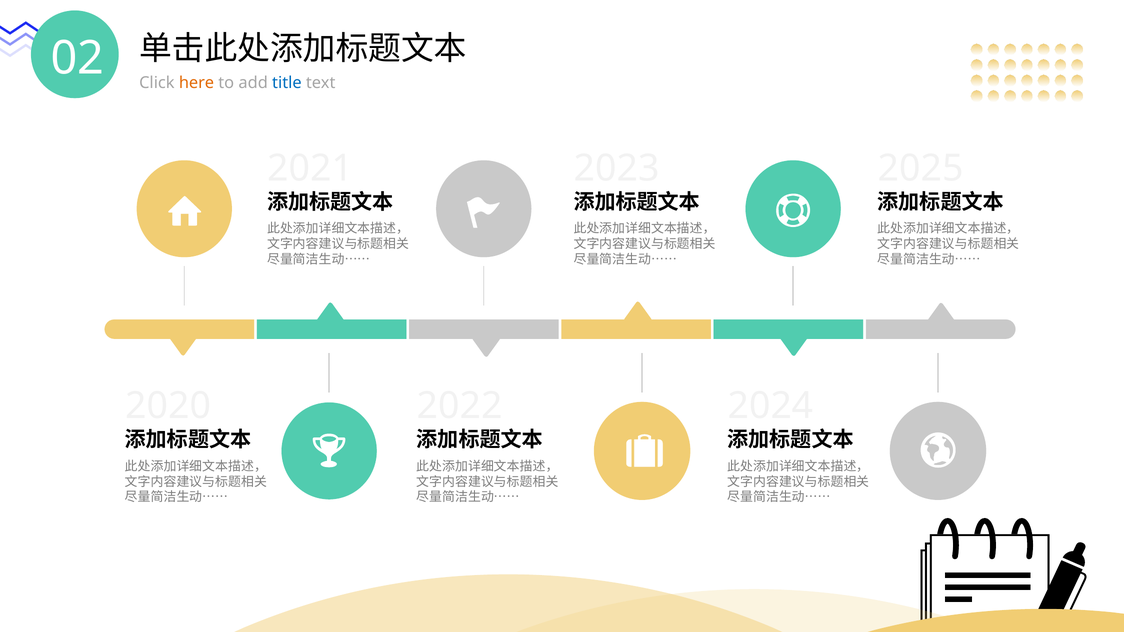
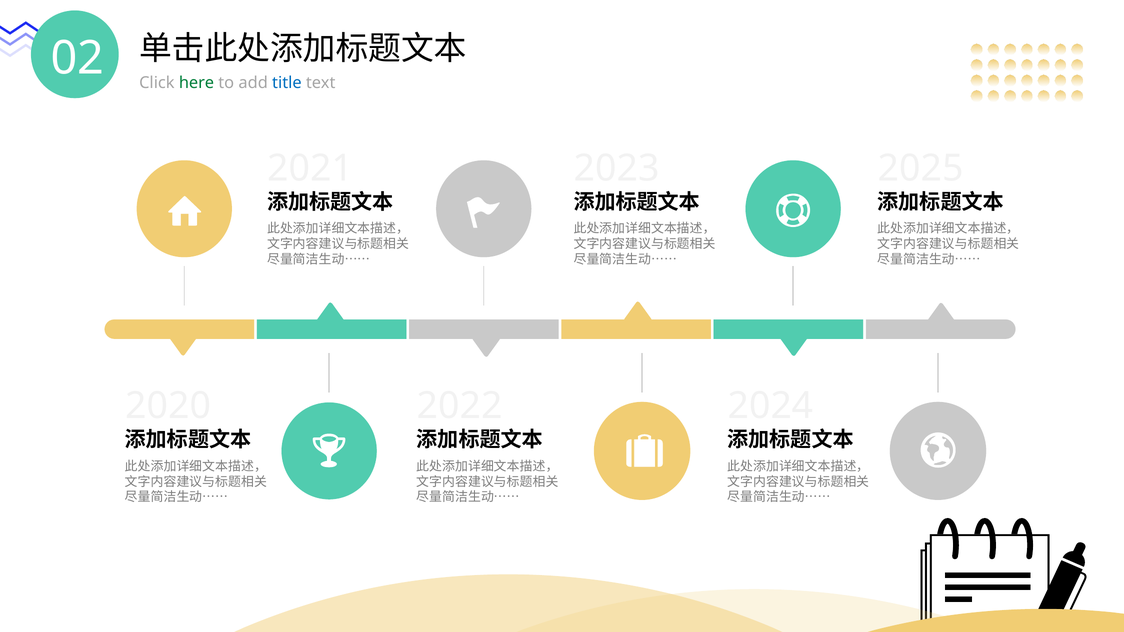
here colour: orange -> green
